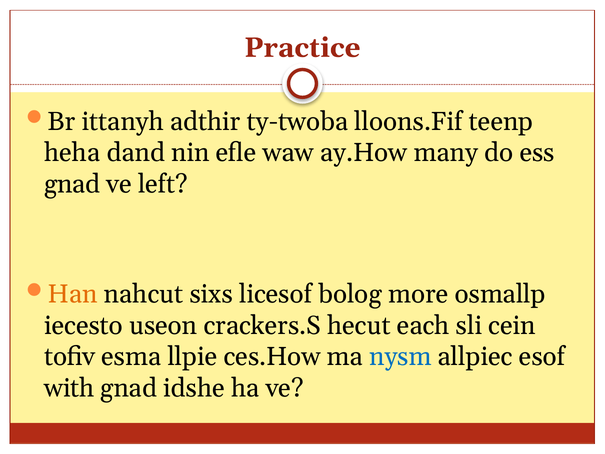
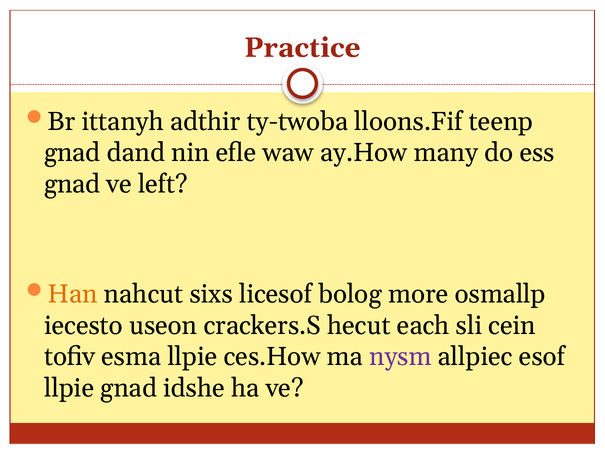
heha at (72, 153): heha -> gnad
nysm colour: blue -> purple
with at (69, 388): with -> llpie
